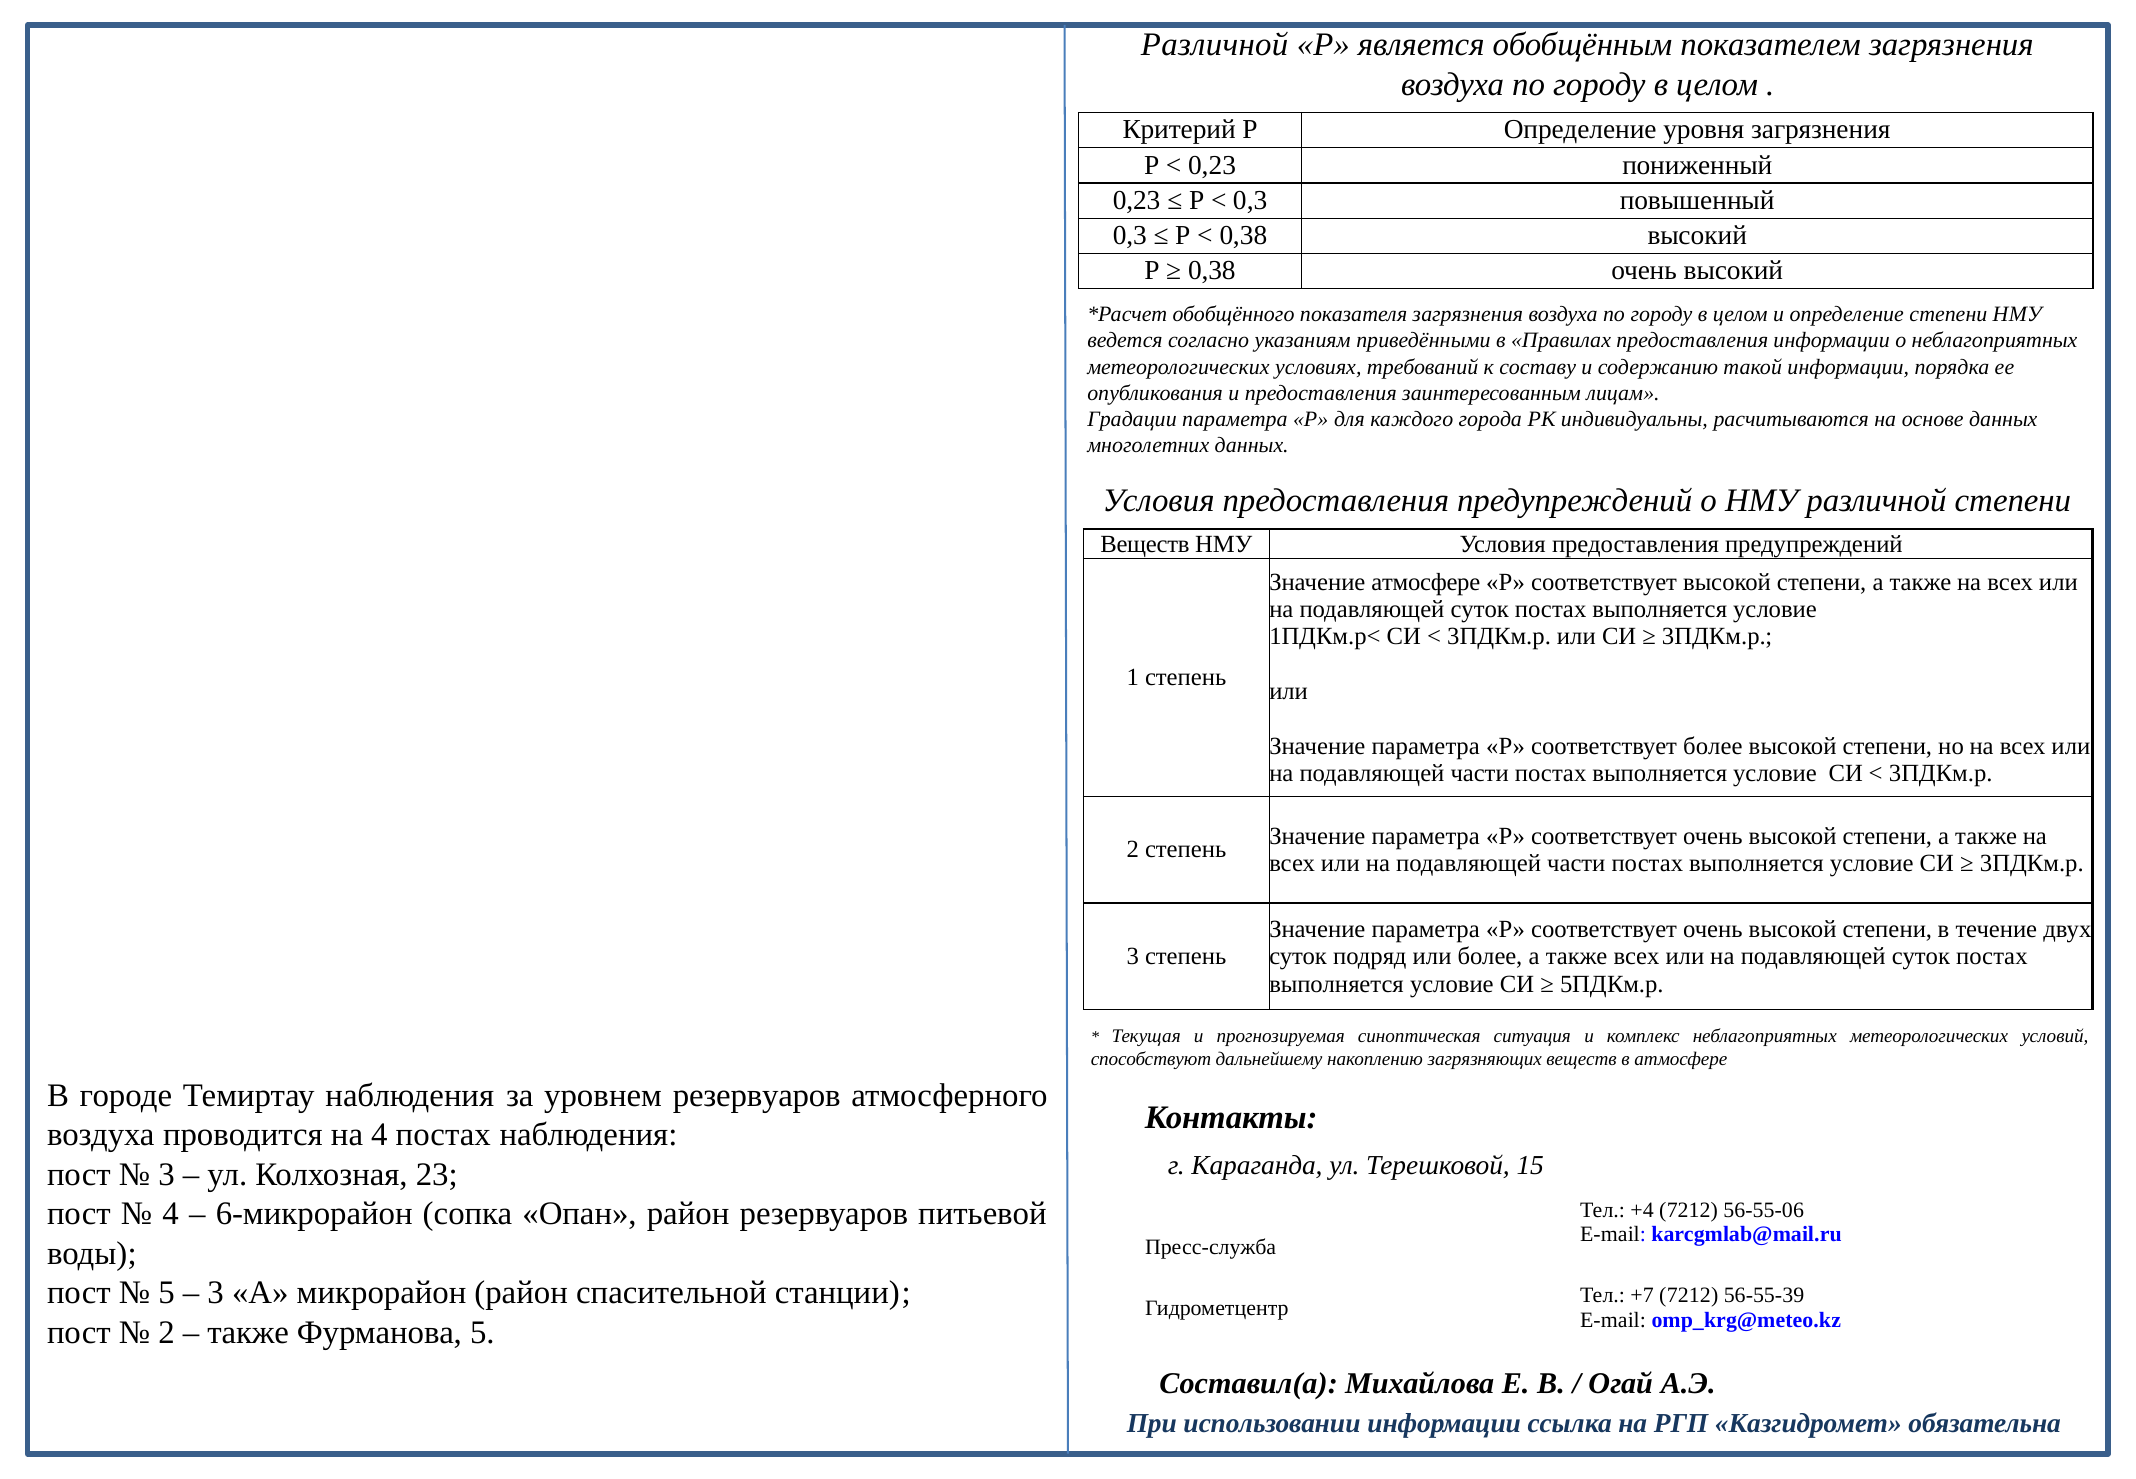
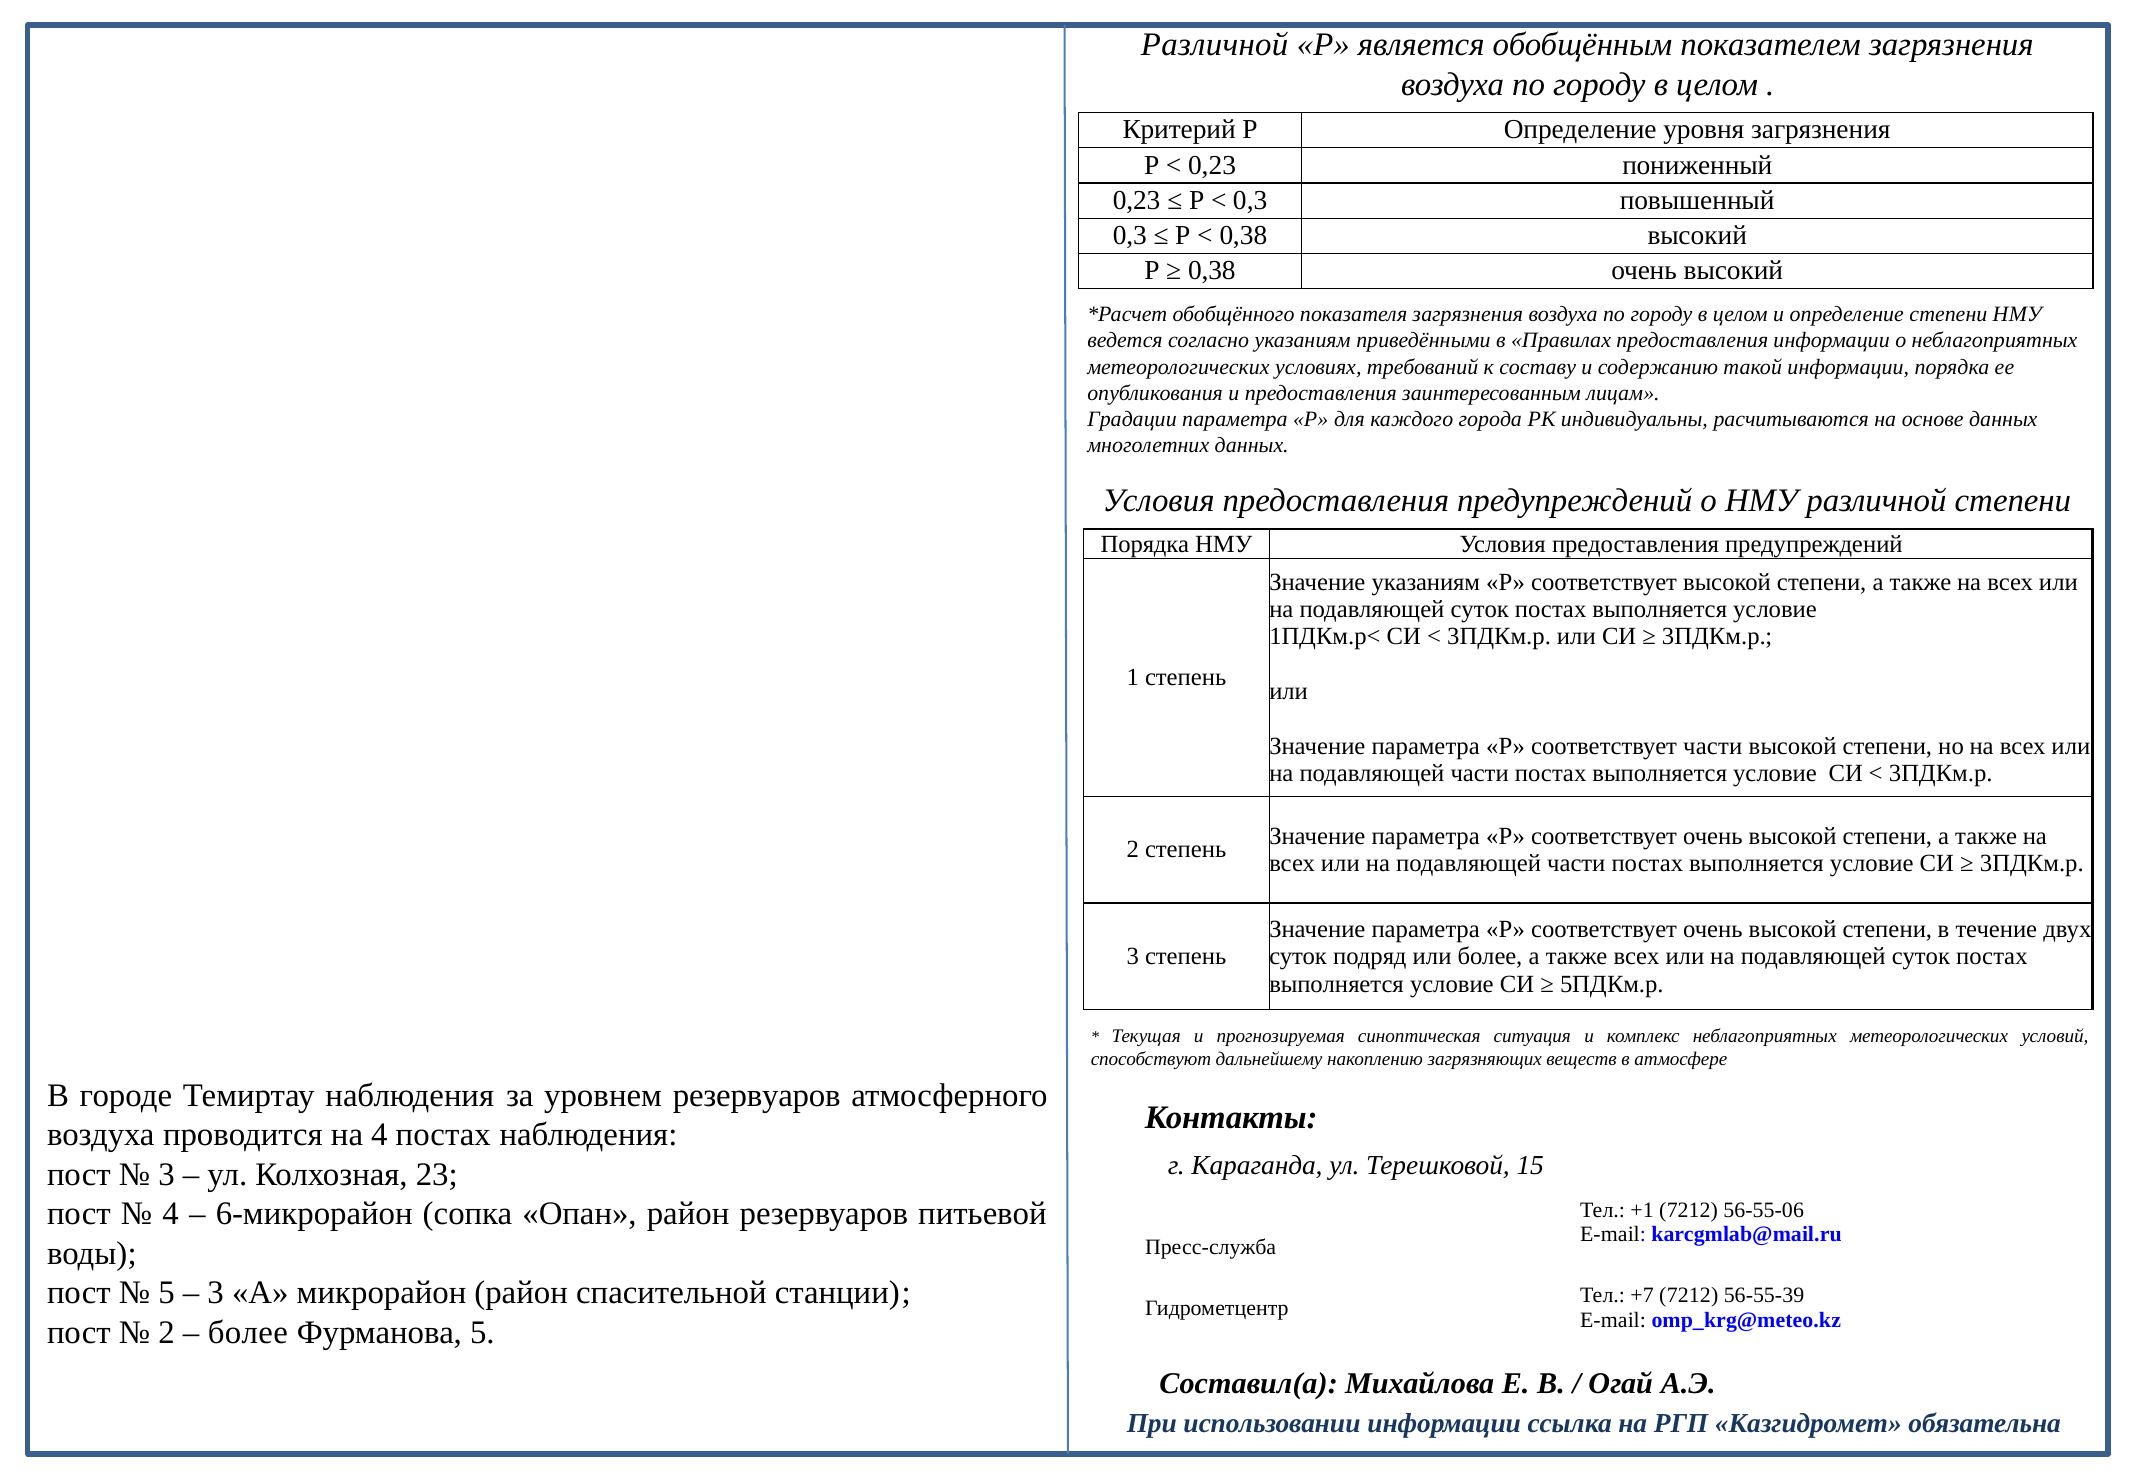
Веществ at (1145, 544): Веществ -> Порядка
Значение атмосфере: атмосфере -> указаниям
соответствует более: более -> части
+4: +4 -> +1
также at (248, 1332): также -> более
